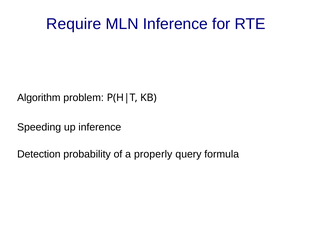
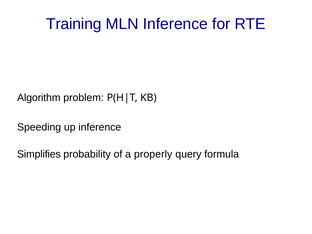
Require: Require -> Training
Detection: Detection -> Simplifies
